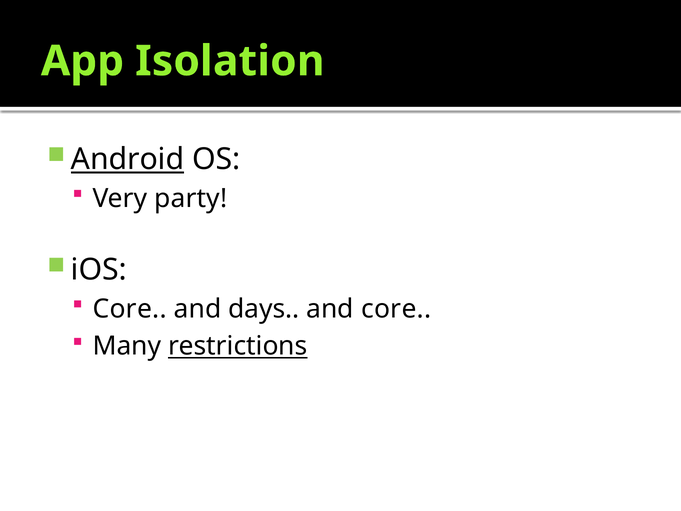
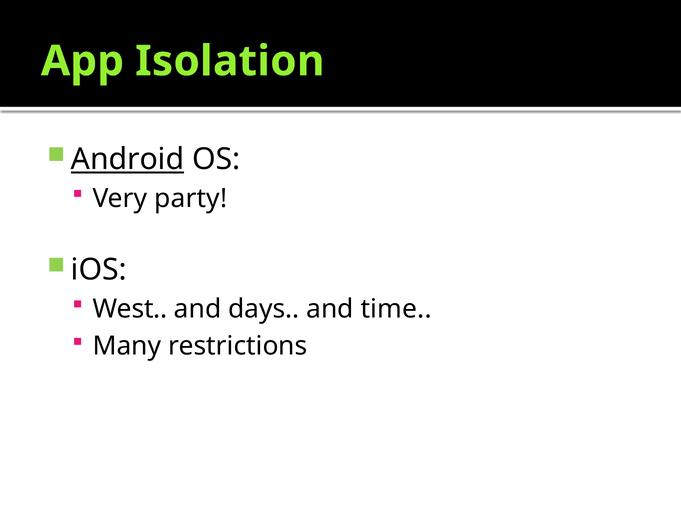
Core at (130, 309): Core -> West
and core: core -> time
restrictions underline: present -> none
